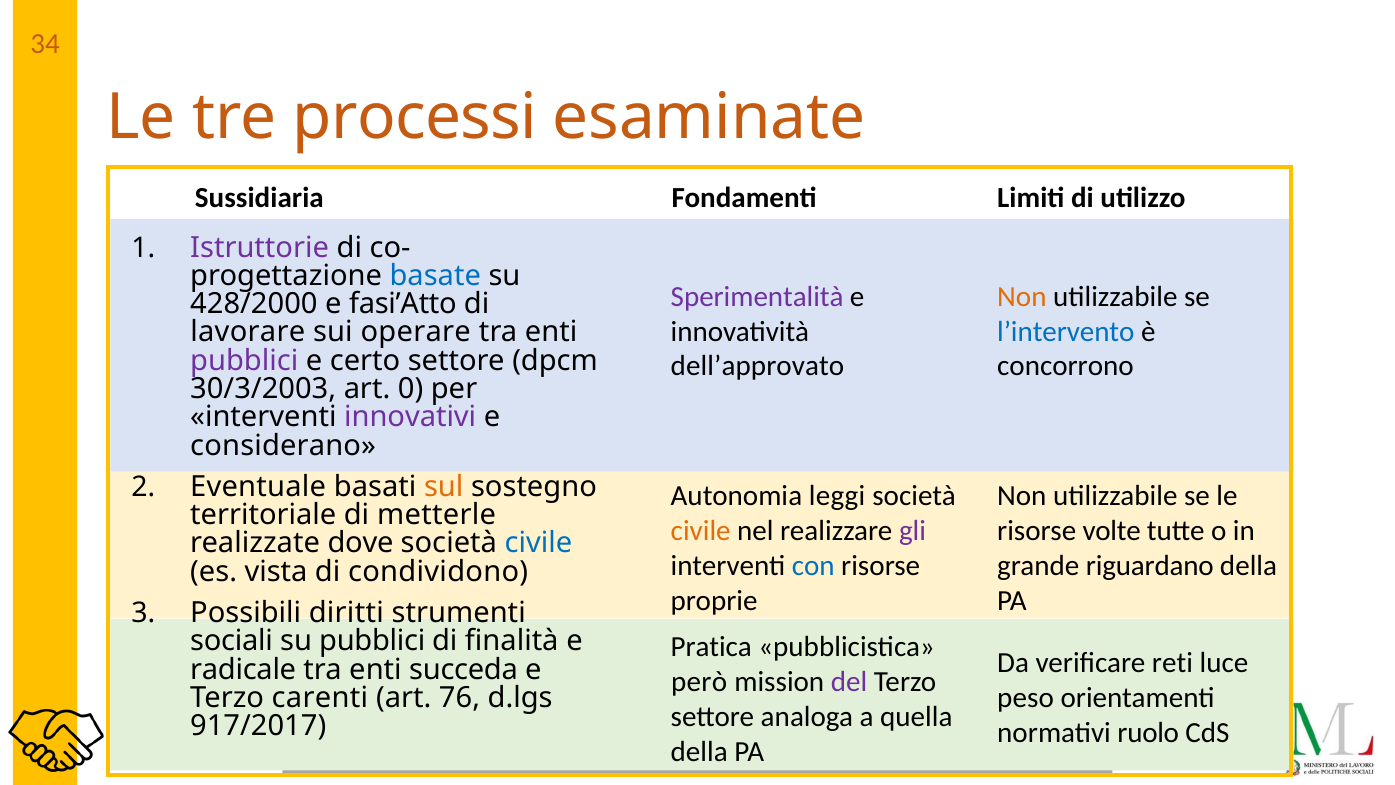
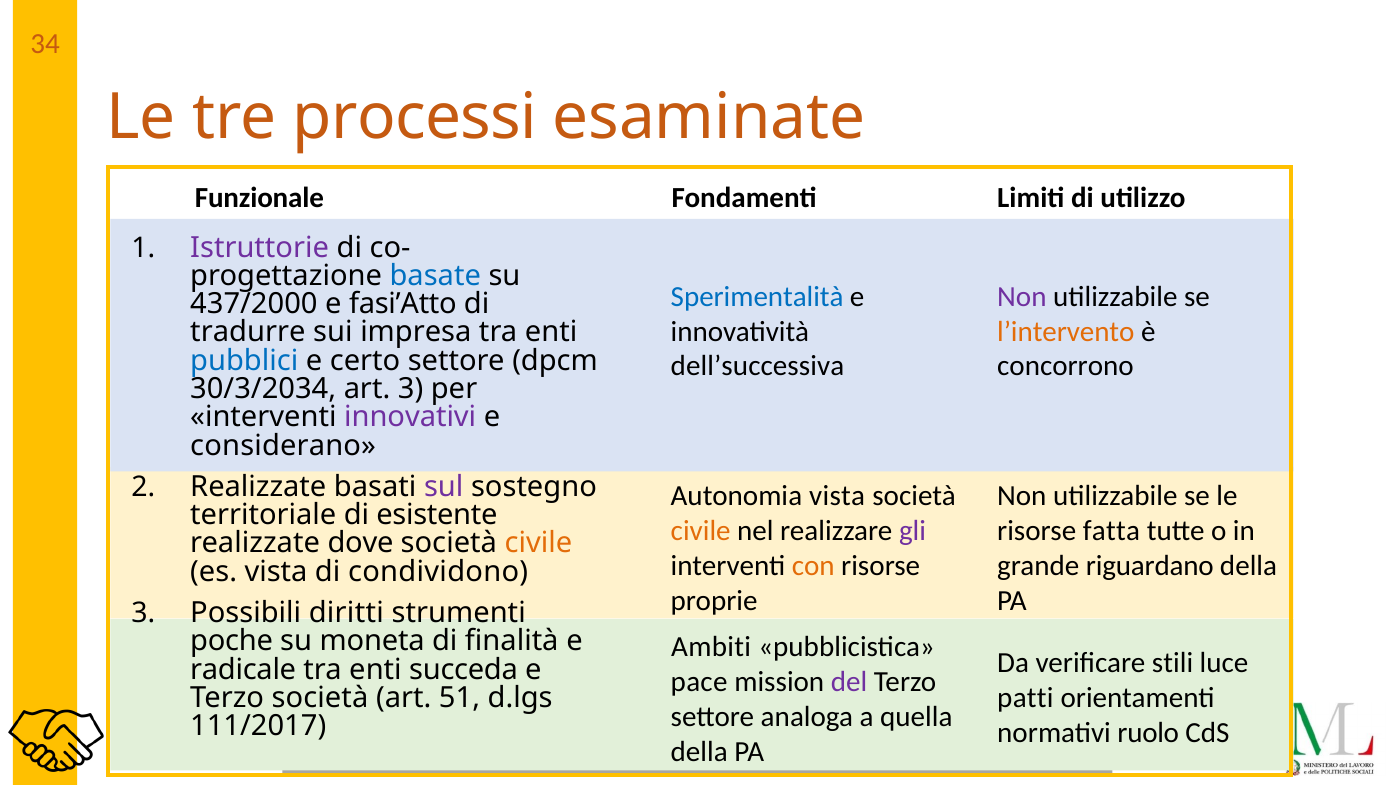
Sussidiaria: Sussidiaria -> Funzionale
Sperimentalità colour: purple -> blue
Non at (1022, 296) colour: orange -> purple
428/2000: 428/2000 -> 437/2000
l’intervento colour: blue -> orange
lavorare: lavorare -> tradurre
operare: operare -> impresa
pubblici at (244, 360) colour: purple -> blue
dell’approvato: dell’approvato -> dell’successiva
30/3/2003: 30/3/2003 -> 30/3/2034
art 0: 0 -> 3
Eventuale at (258, 487): Eventuale -> Realizzate
sul colour: orange -> purple
Autonomia leggi: leggi -> vista
metterle: metterle -> esistente
volte: volte -> fatta
civile at (538, 543) colour: blue -> orange
con colour: blue -> orange
sociali at (232, 641): sociali -> poche
su pubblici: pubblici -> moneta
Pratica: Pratica -> Ambiti
reti: reti -> stili
però: però -> pace
peso: peso -> patti
Terzo carenti: carenti -> società
76: 76 -> 51
917/2017: 917/2017 -> 111/2017
